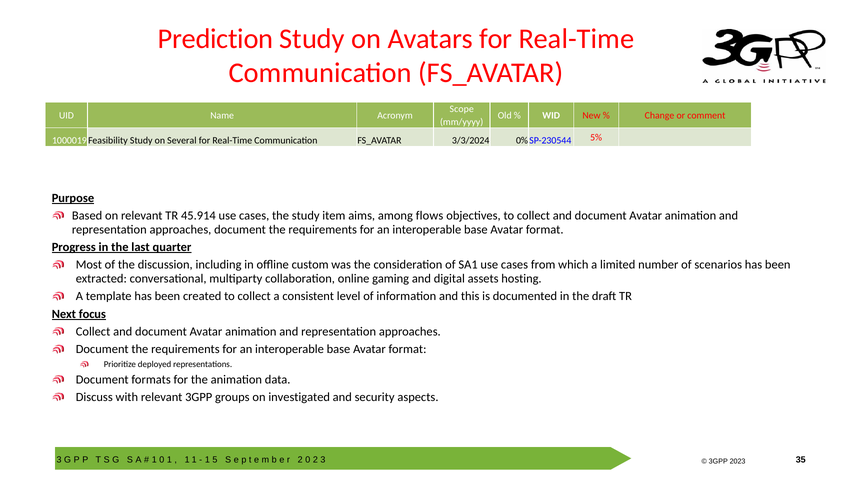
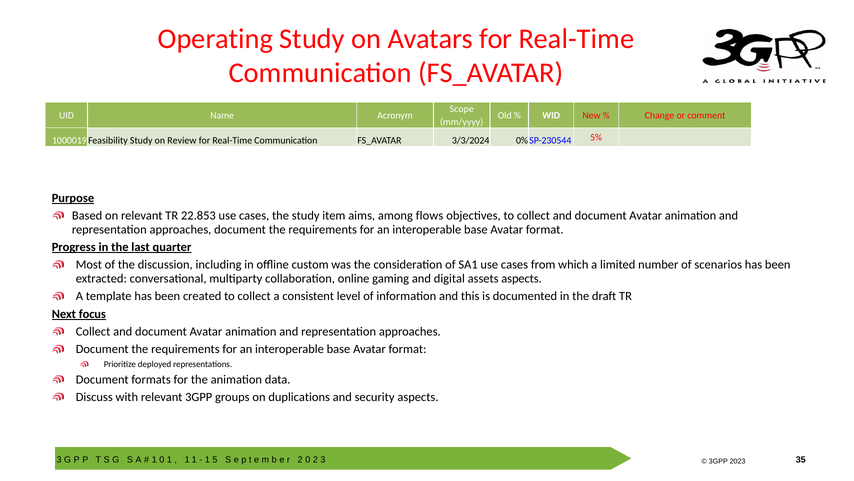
Prediction: Prediction -> Operating
Several: Several -> Review
45.914: 45.914 -> 22.853
assets hosting: hosting -> aspects
investigated: investigated -> duplications
